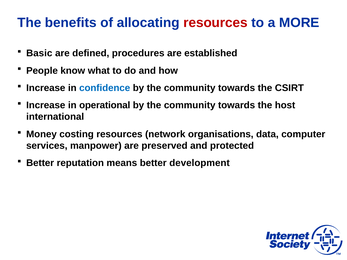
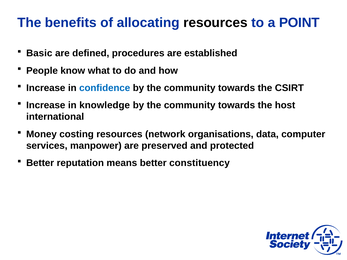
resources at (215, 23) colour: red -> black
MORE: MORE -> POINT
operational: operational -> knowledge
development: development -> constituency
